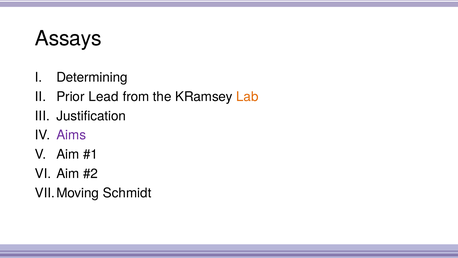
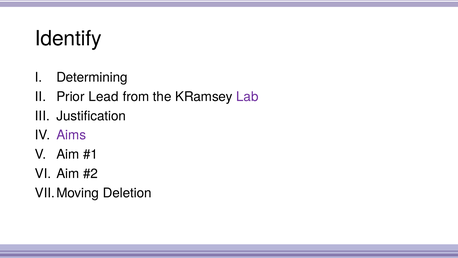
Assays: Assays -> Identify
Lab colour: orange -> purple
Schmidt: Schmidt -> Deletion
